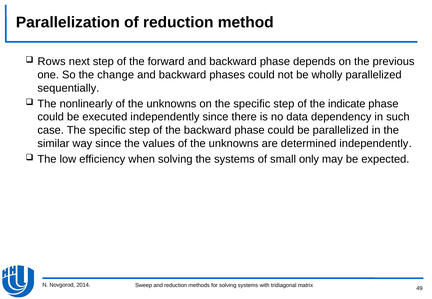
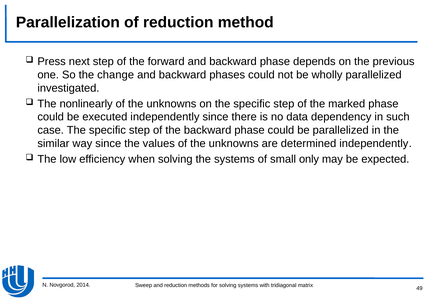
Rows: Rows -> Press
sequentially: sequentially -> investigated
indicate: indicate -> marked
